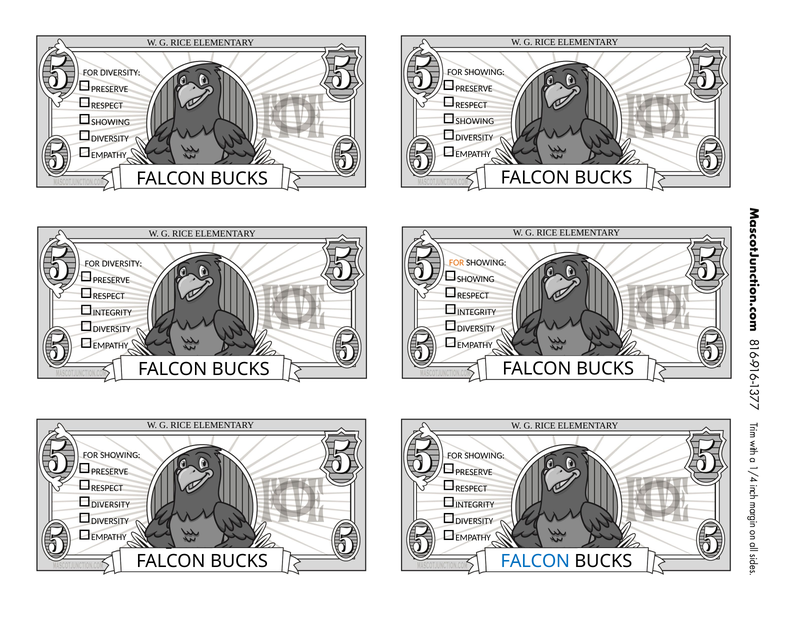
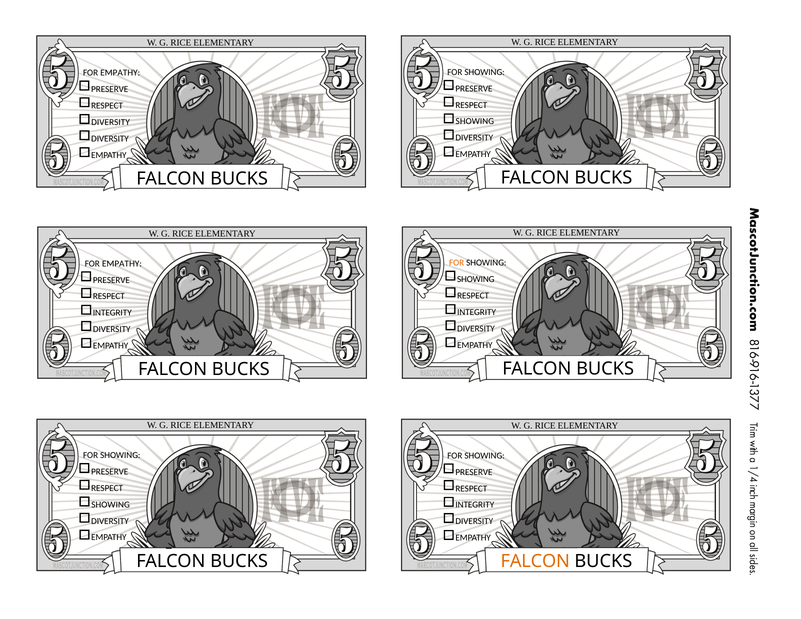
DIVERSITY at (120, 73): DIVERSITY -> EMPATHY
SHOWING at (111, 122): SHOWING -> DIVERSITY
DIVERSITY at (122, 264): DIVERSITY -> EMPATHY
DIVERSITY at (111, 505): DIVERSITY -> SHOWING
FALCON at (535, 561) colour: blue -> orange
